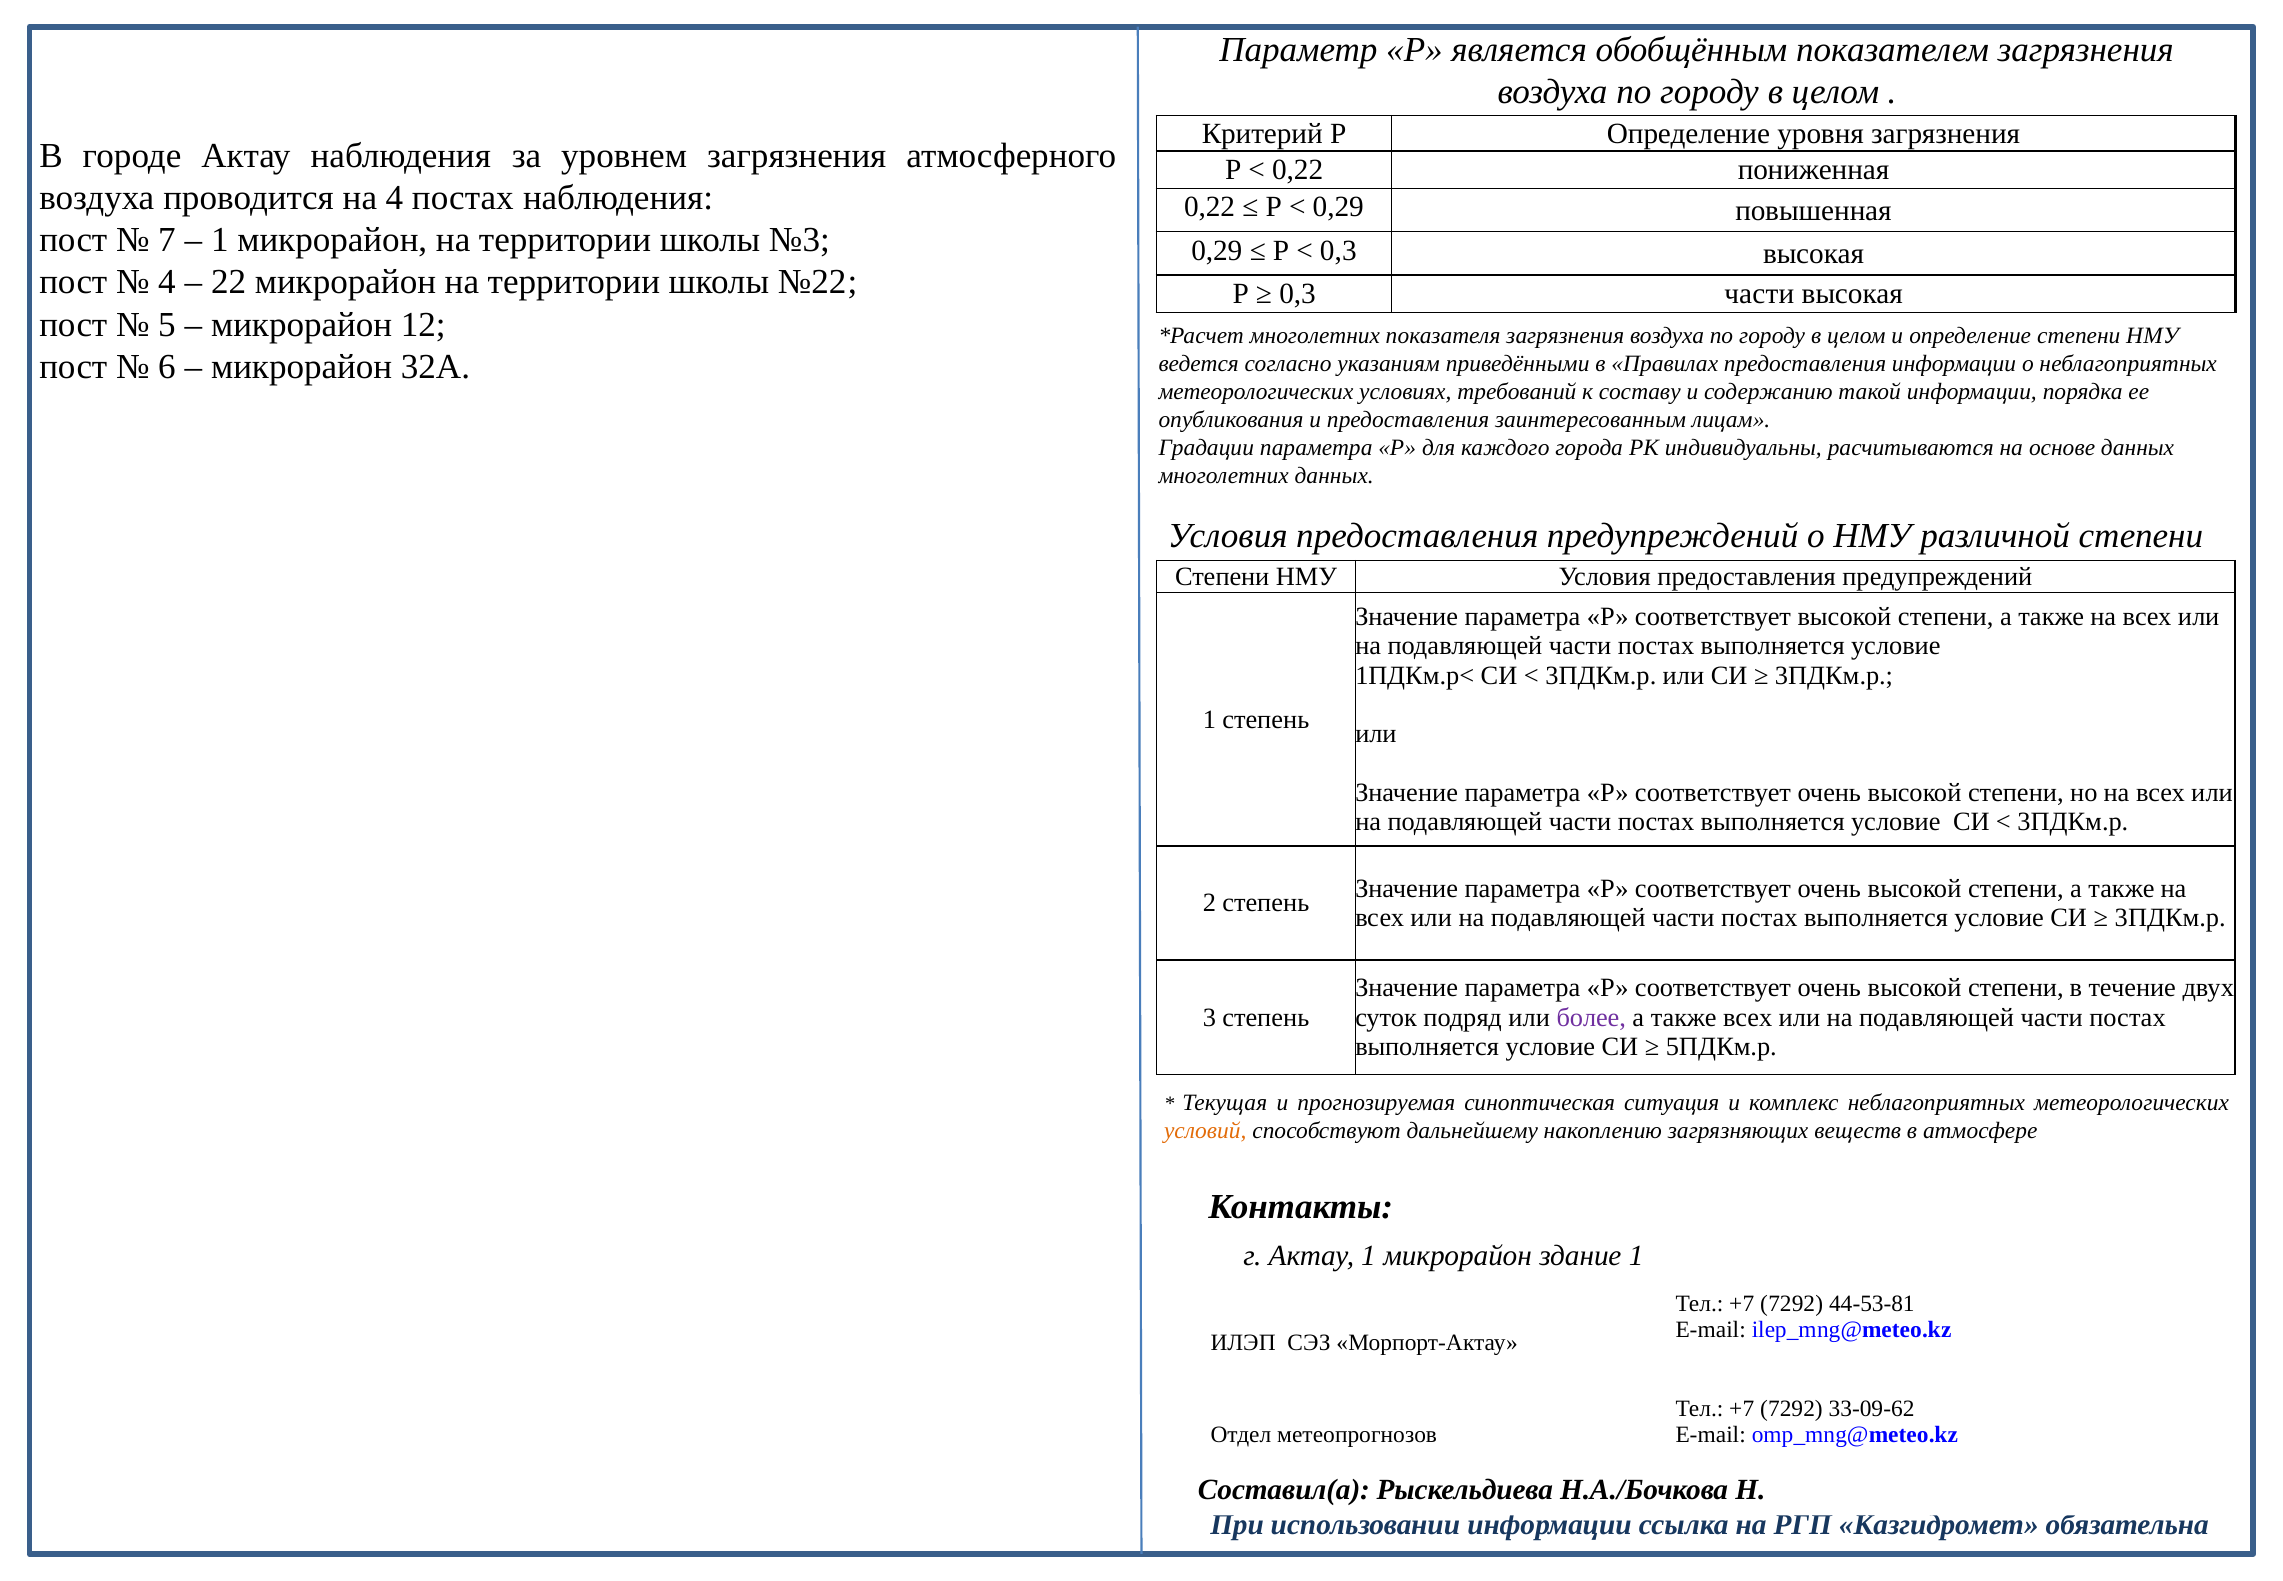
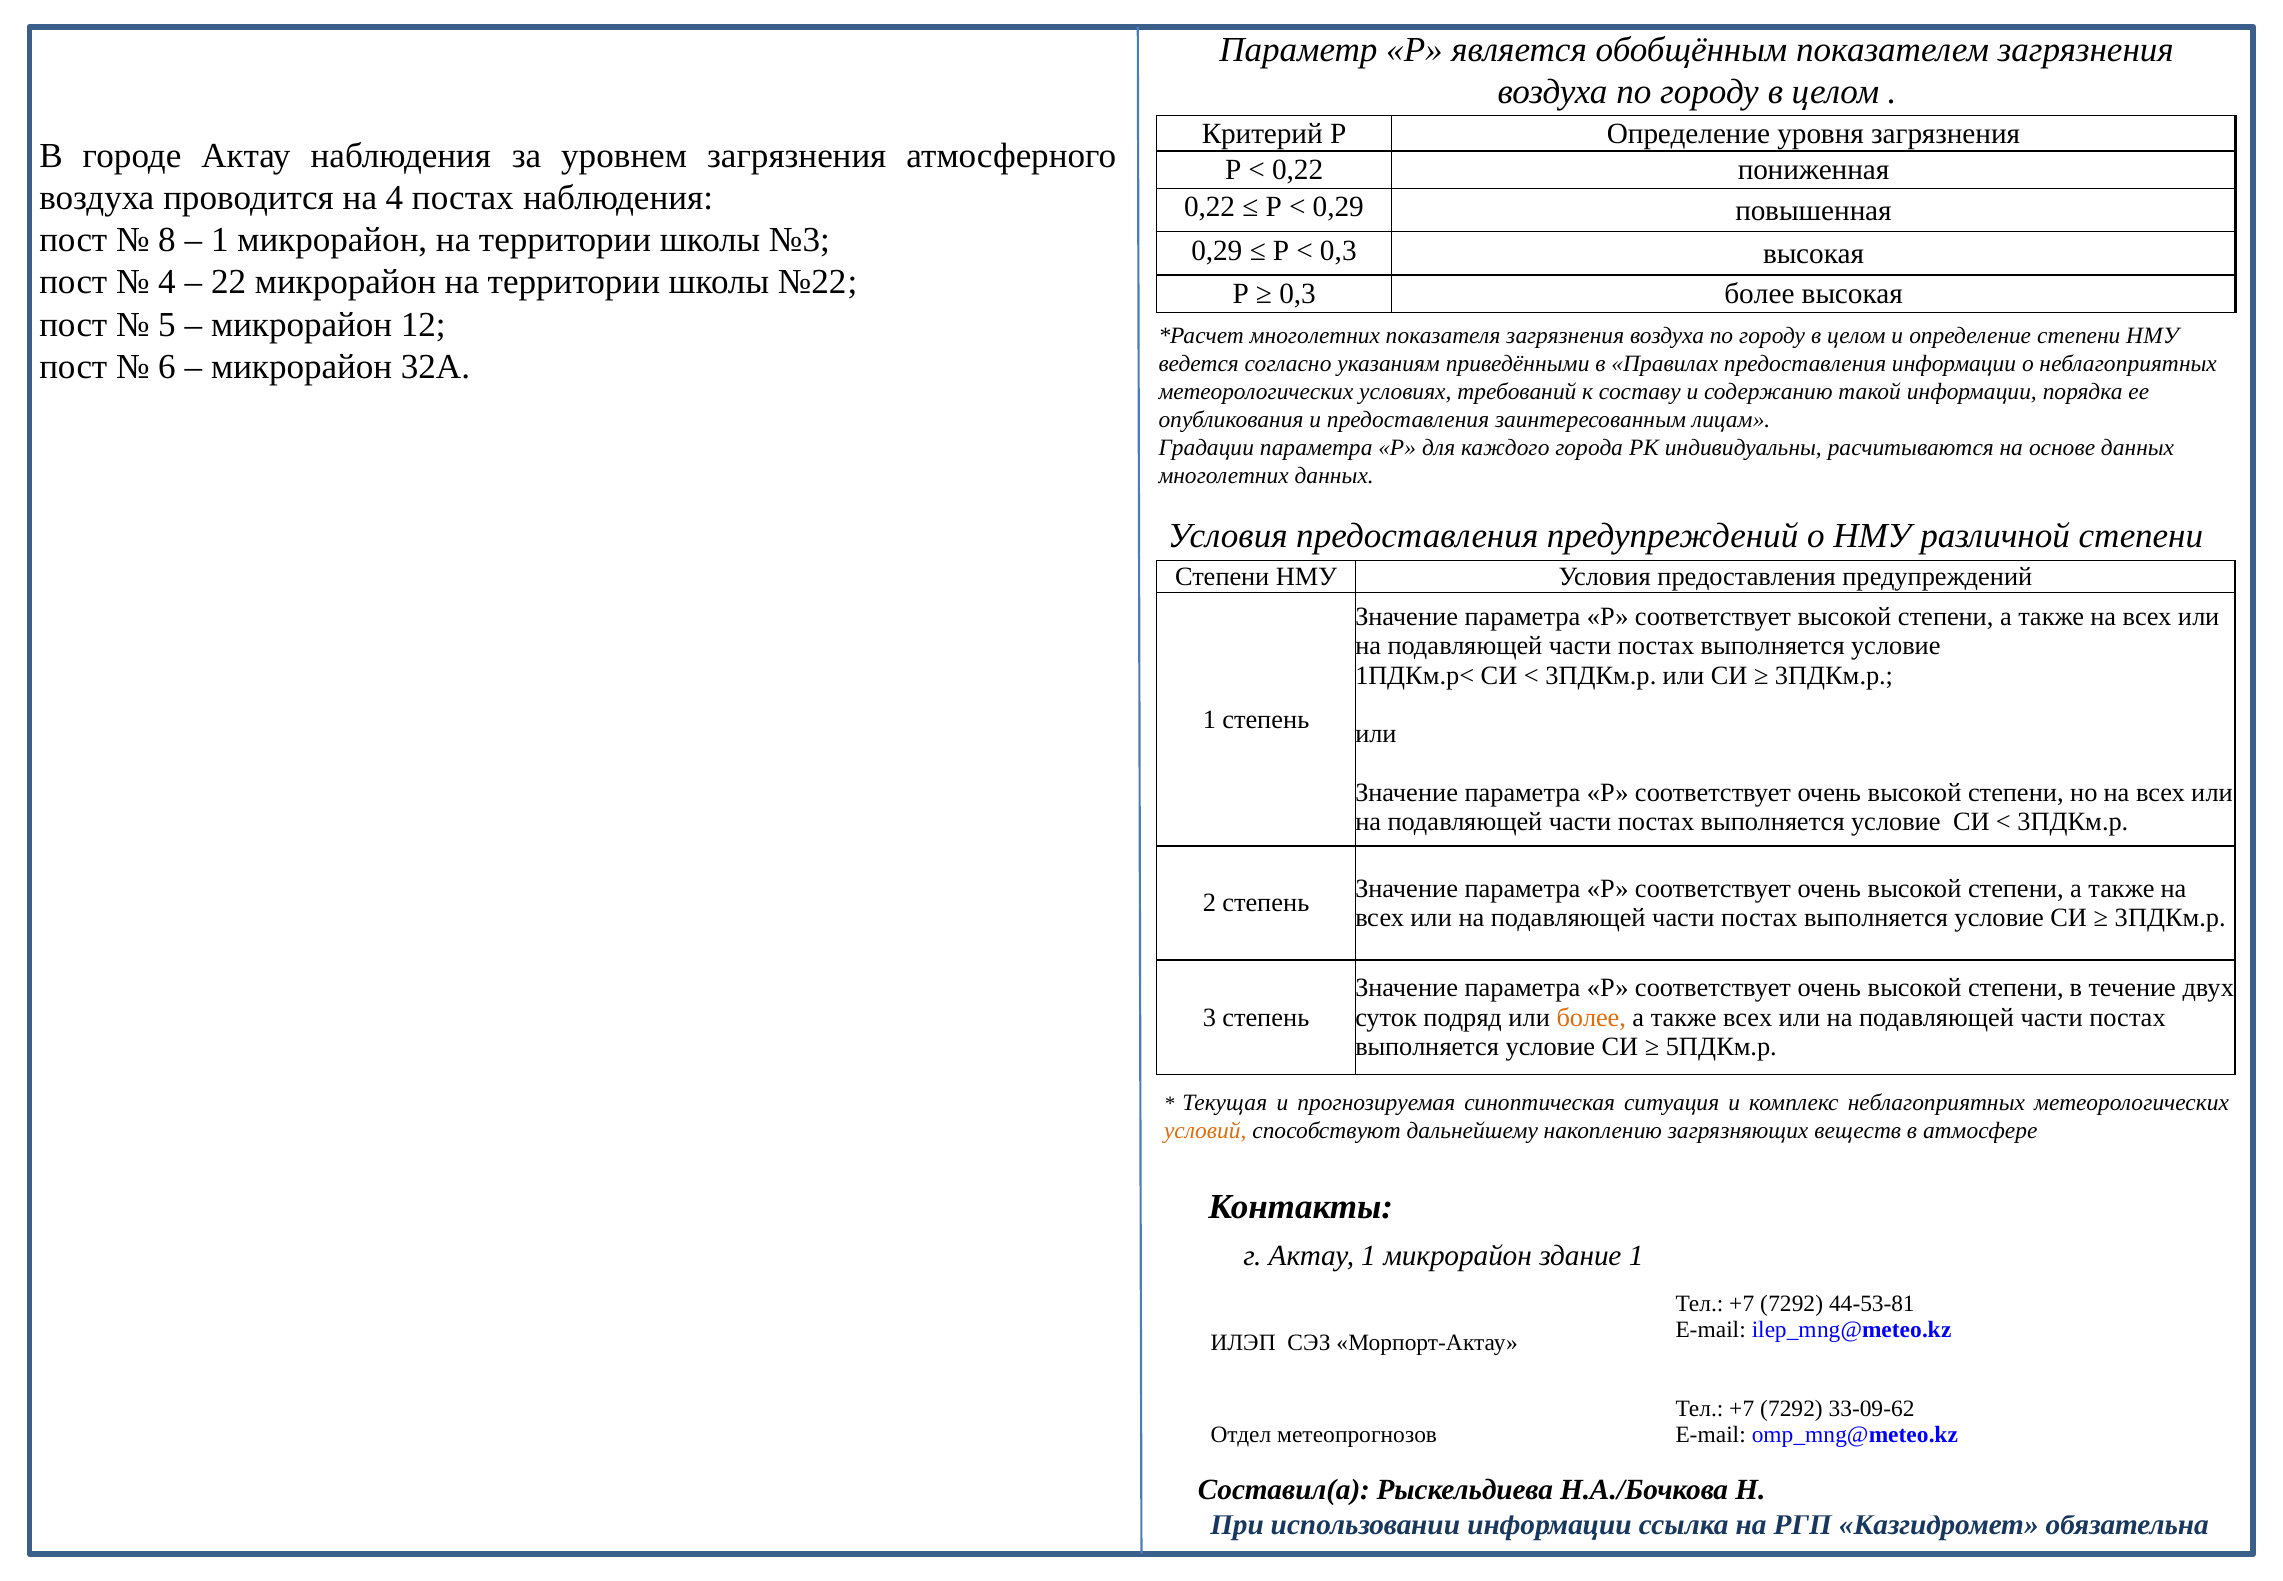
7: 7 -> 8
0,3 части: части -> более
более at (1591, 1017) colour: purple -> orange
